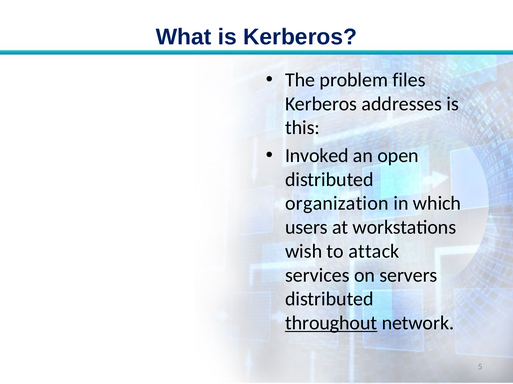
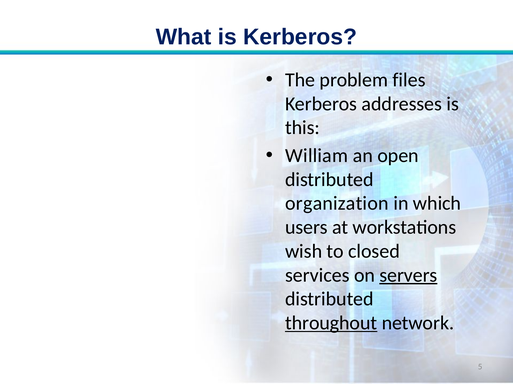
Invoked: Invoked -> William
attack: attack -> closed
servers underline: none -> present
